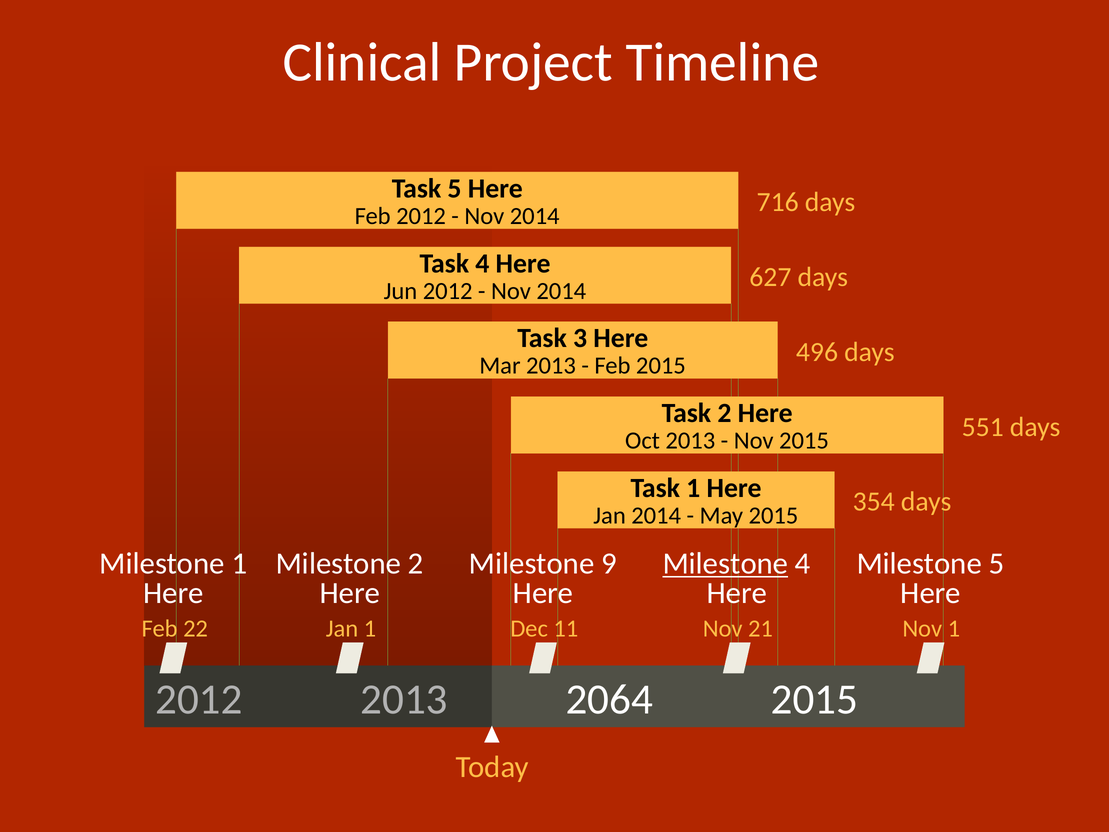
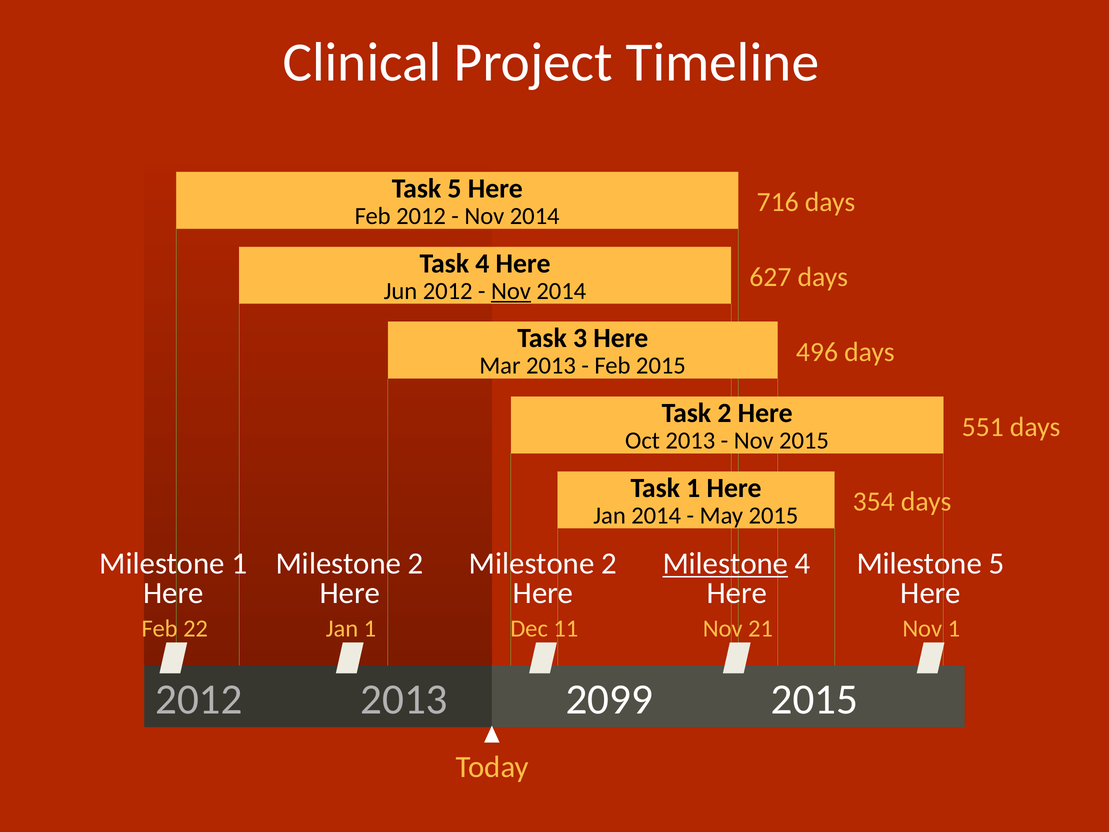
Nov at (511, 291) underline: none -> present
9 at (609, 563): 9 -> 2
2064: 2064 -> 2099
